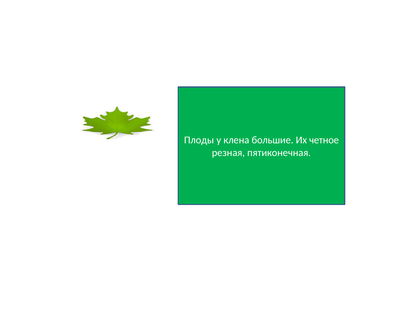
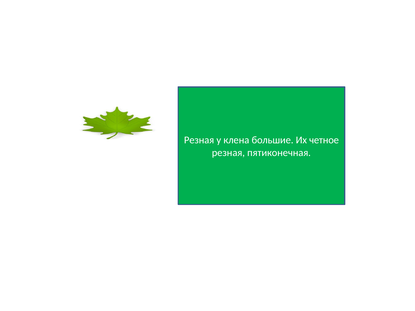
Плоды at (199, 140): Плоды -> Резная
